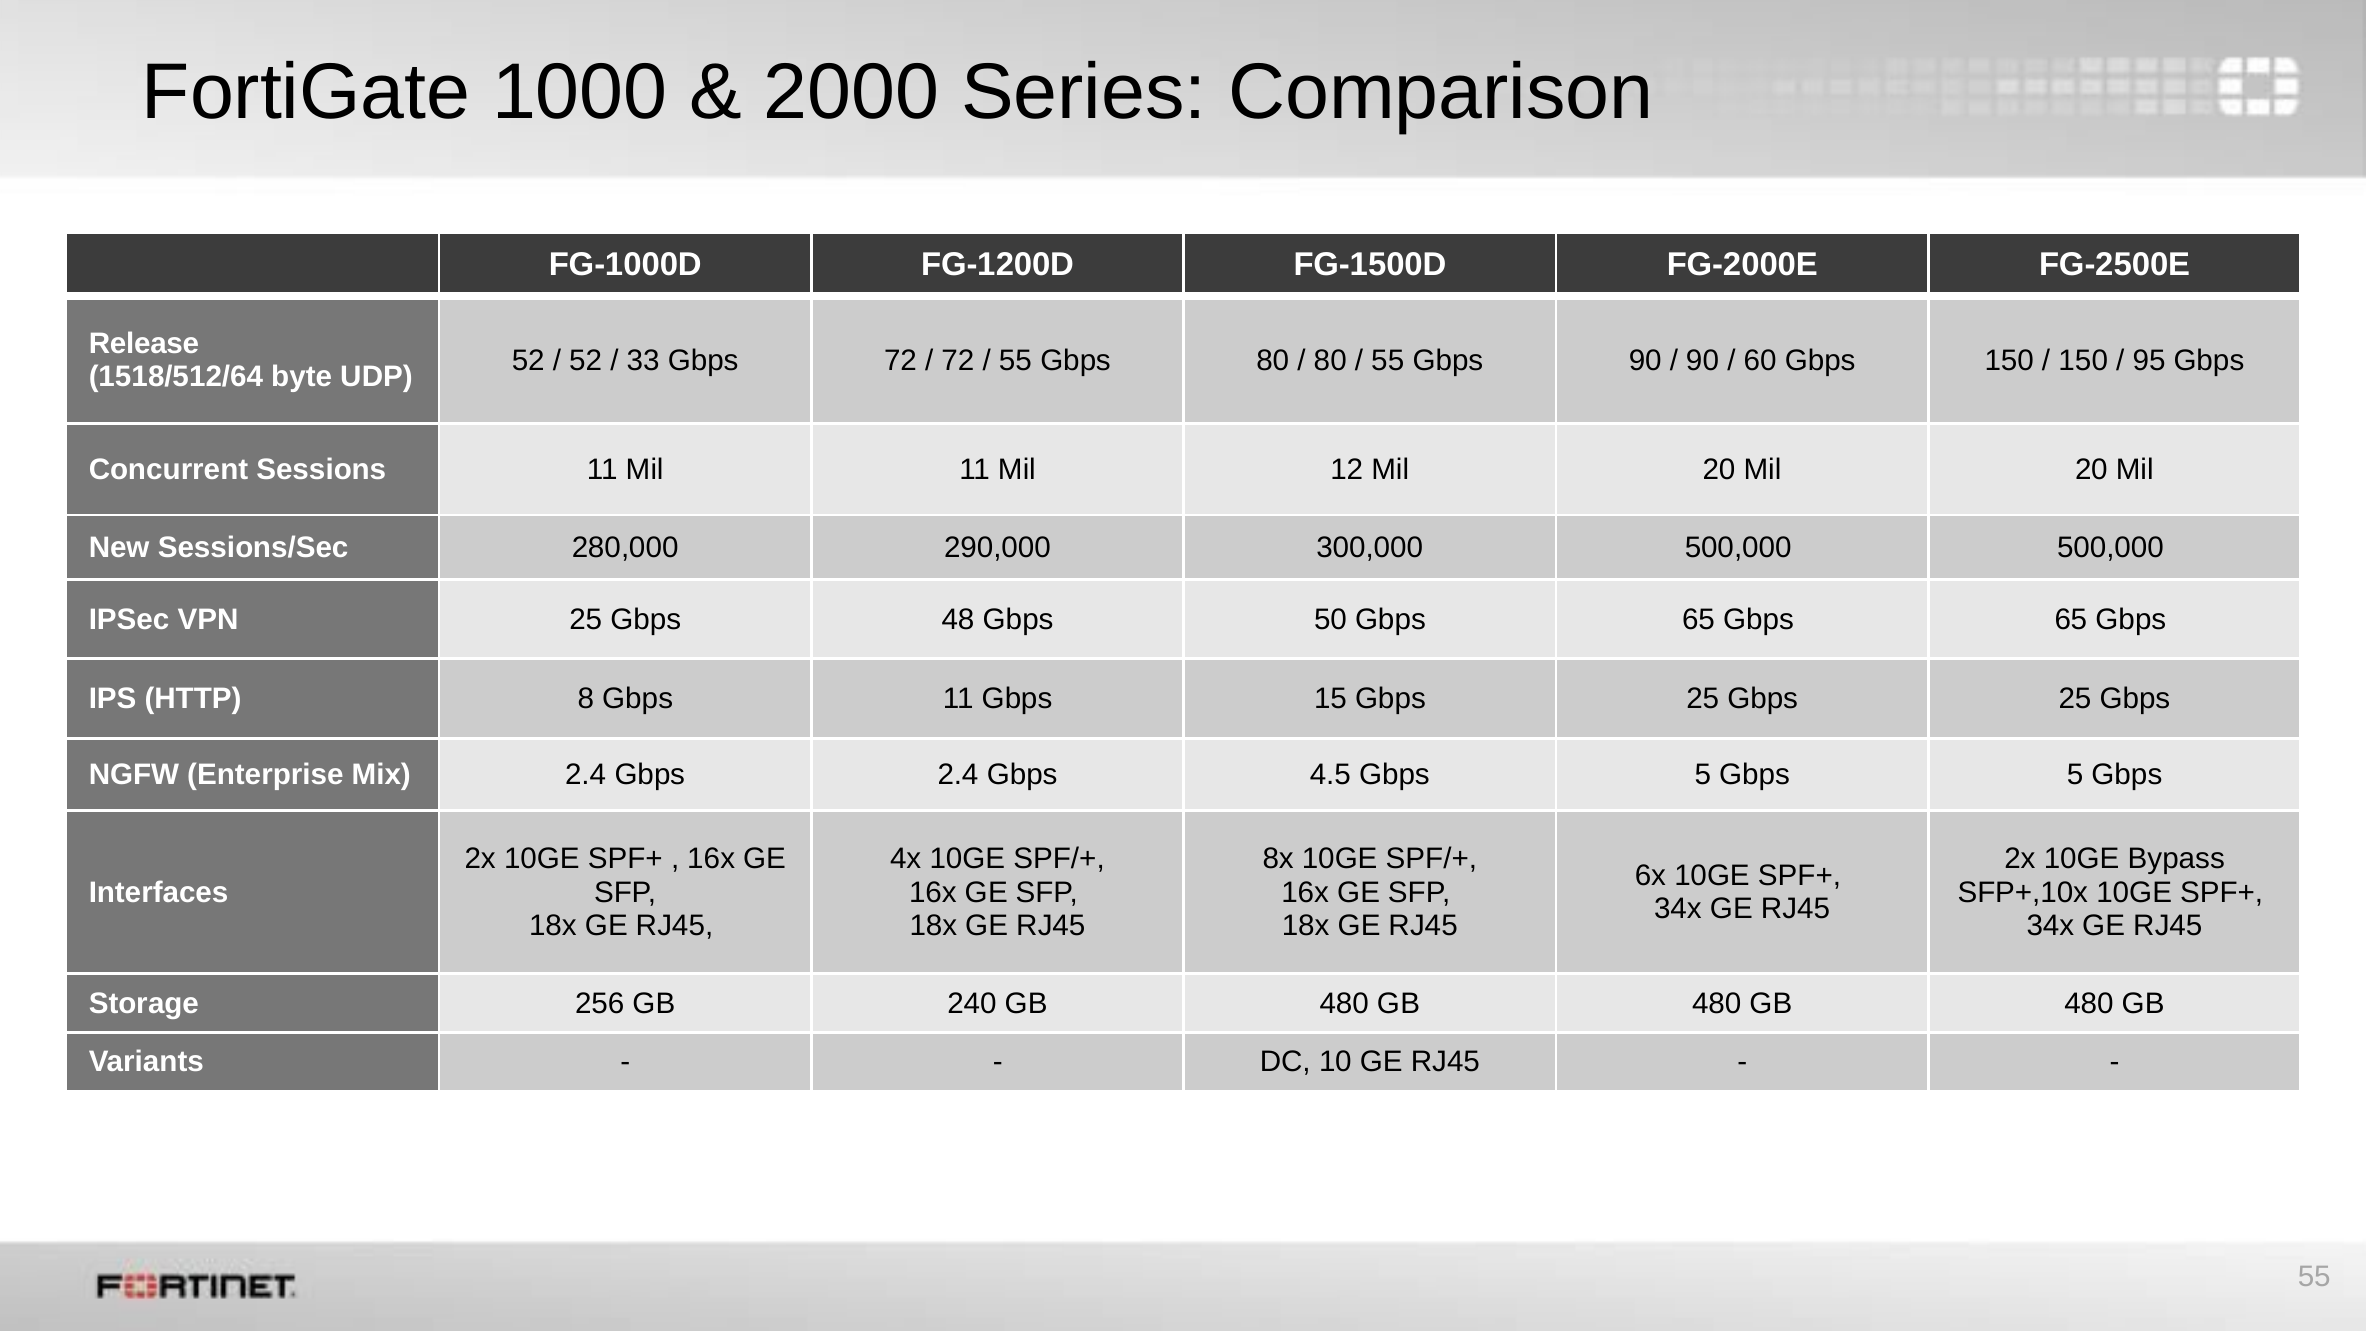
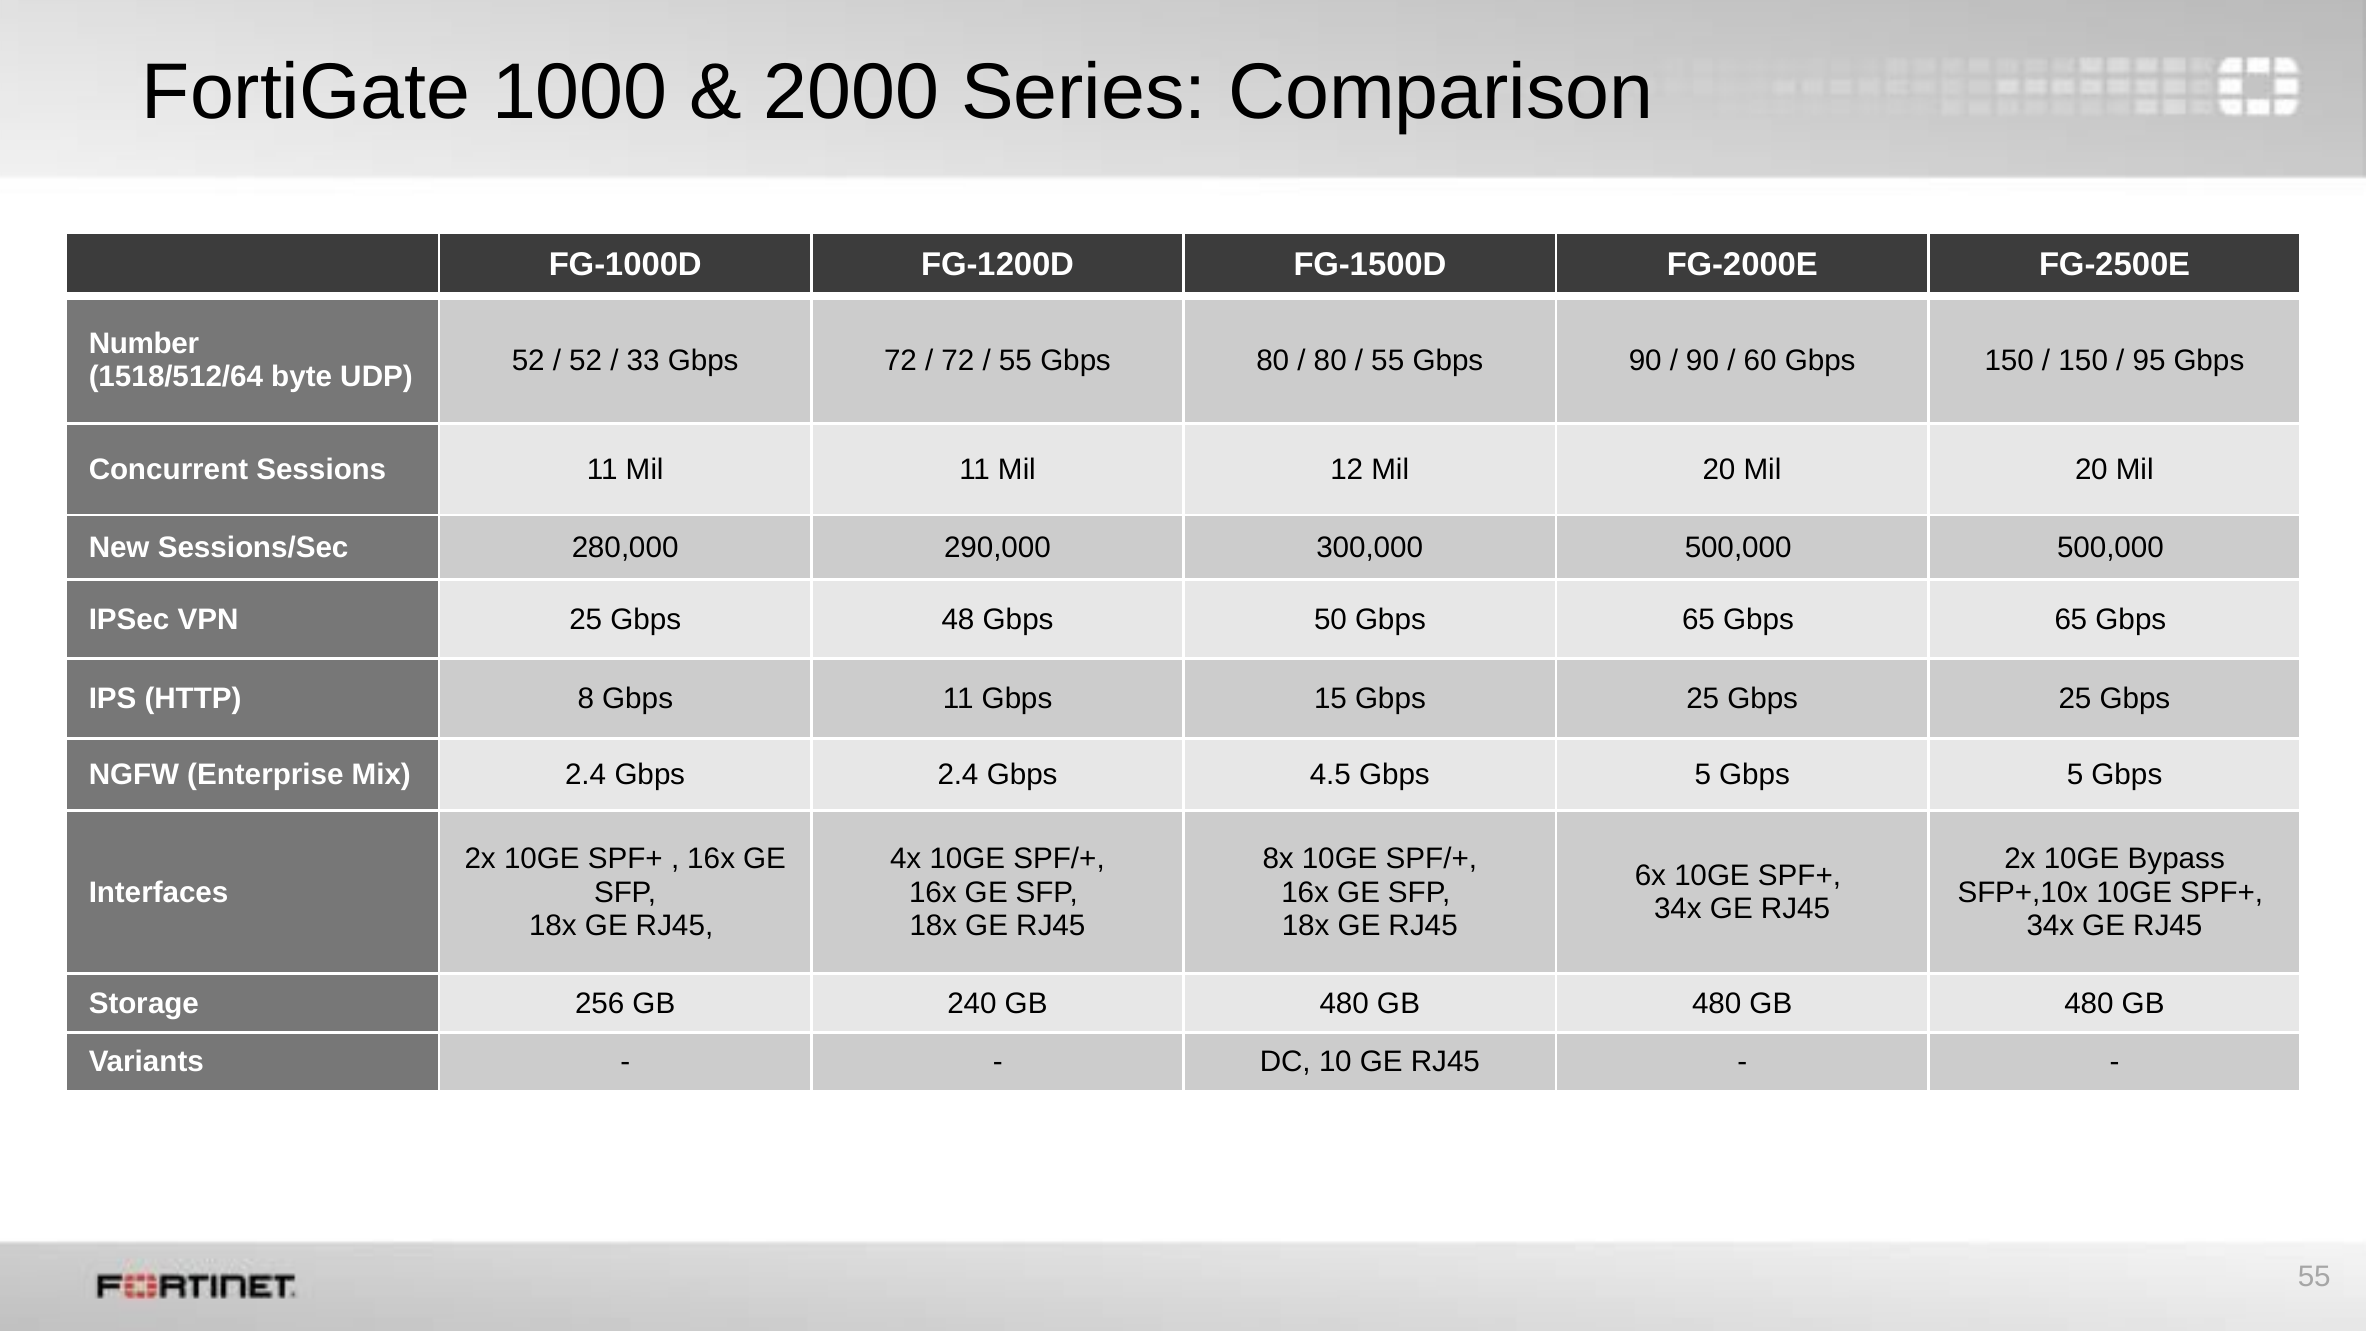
Release: Release -> Number
